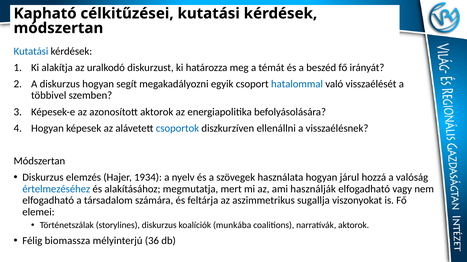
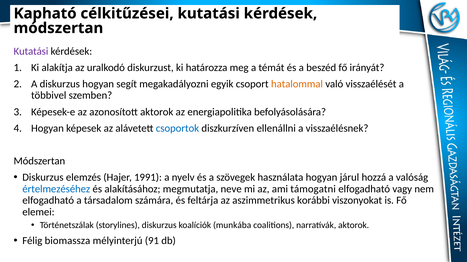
Kutatási at (31, 51) colour: blue -> purple
hatalommal colour: blue -> orange
1934: 1934 -> 1991
mert: mert -> neve
használják: használják -> támogatni
sugallja: sugallja -> korábbi
36: 36 -> 91
